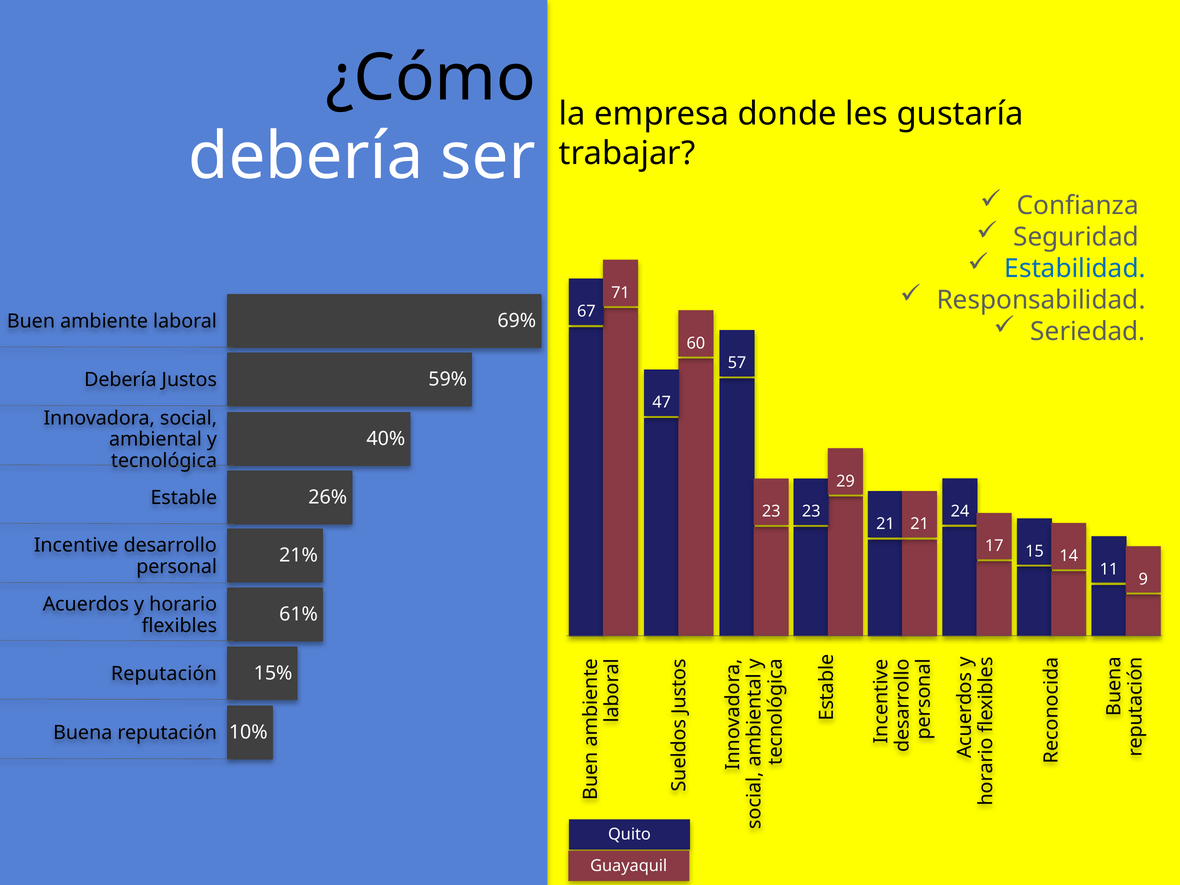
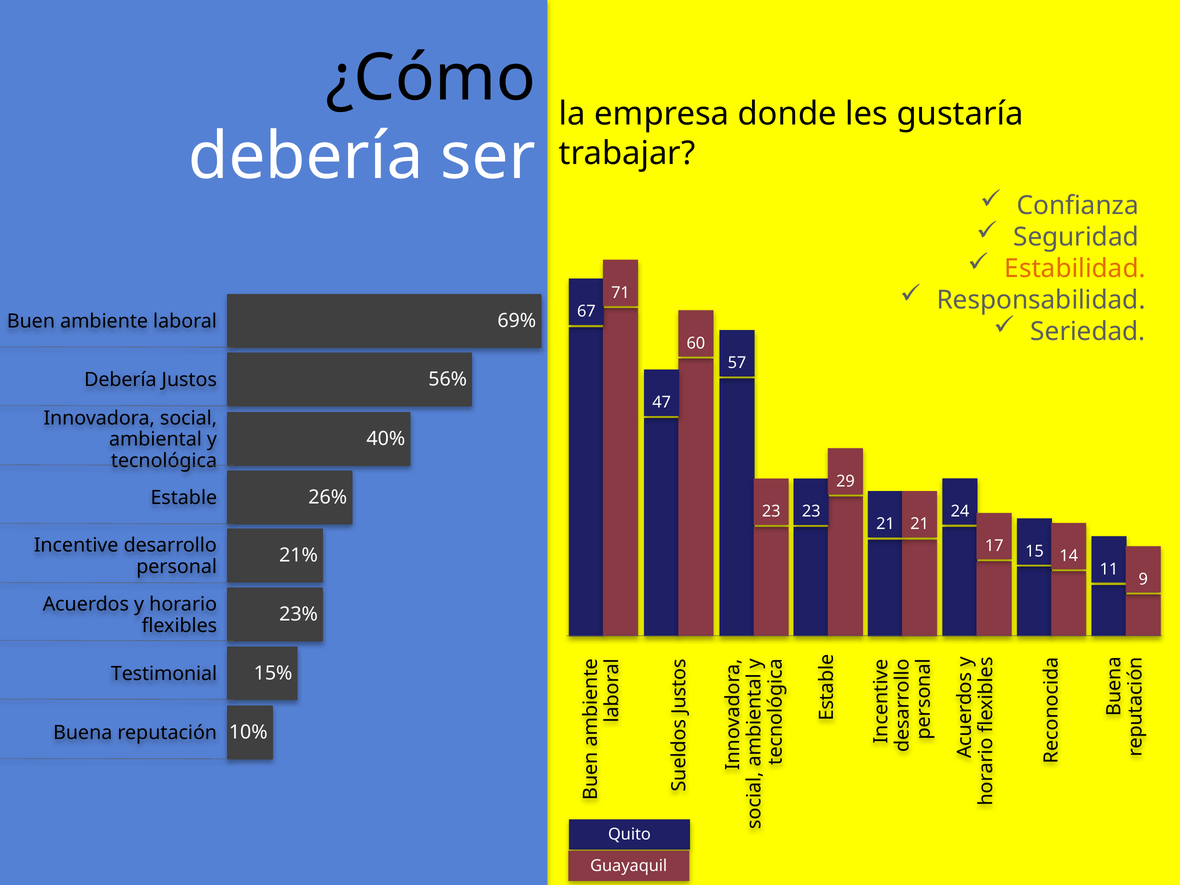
Estabilidad colour: blue -> orange
59%: 59% -> 56%
61%: 61% -> 23%
Reputación at (164, 674): Reputación -> Testimonial
